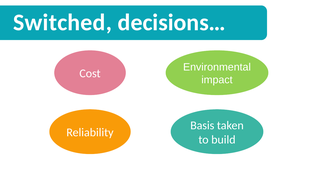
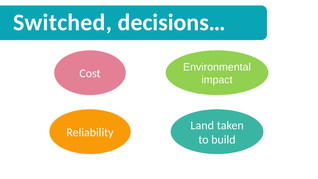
Basis: Basis -> Land
